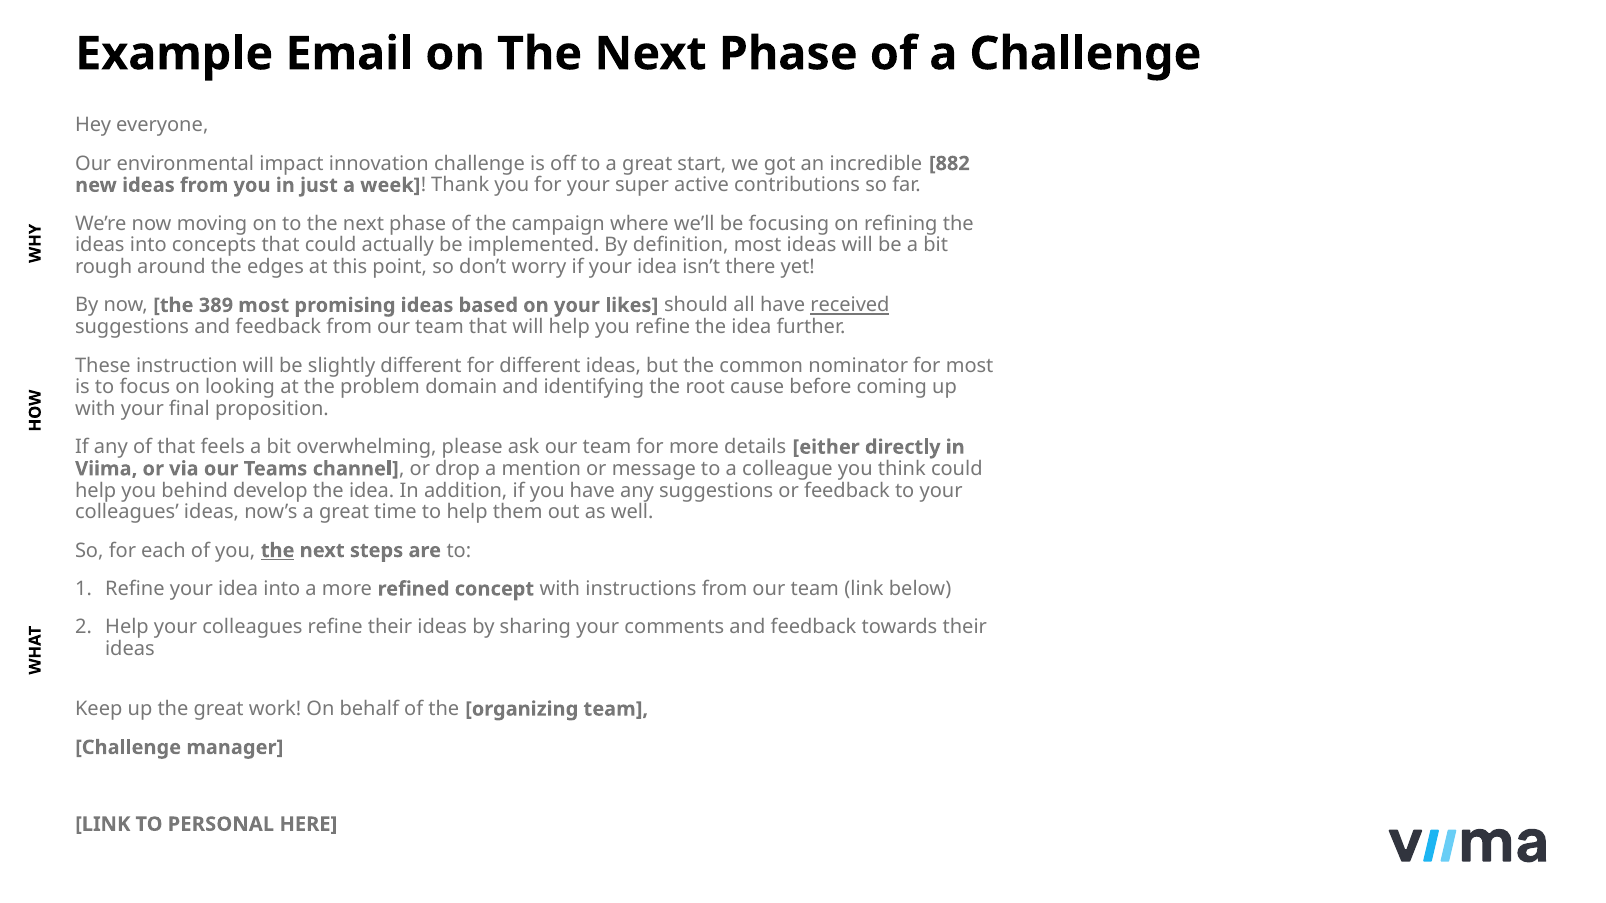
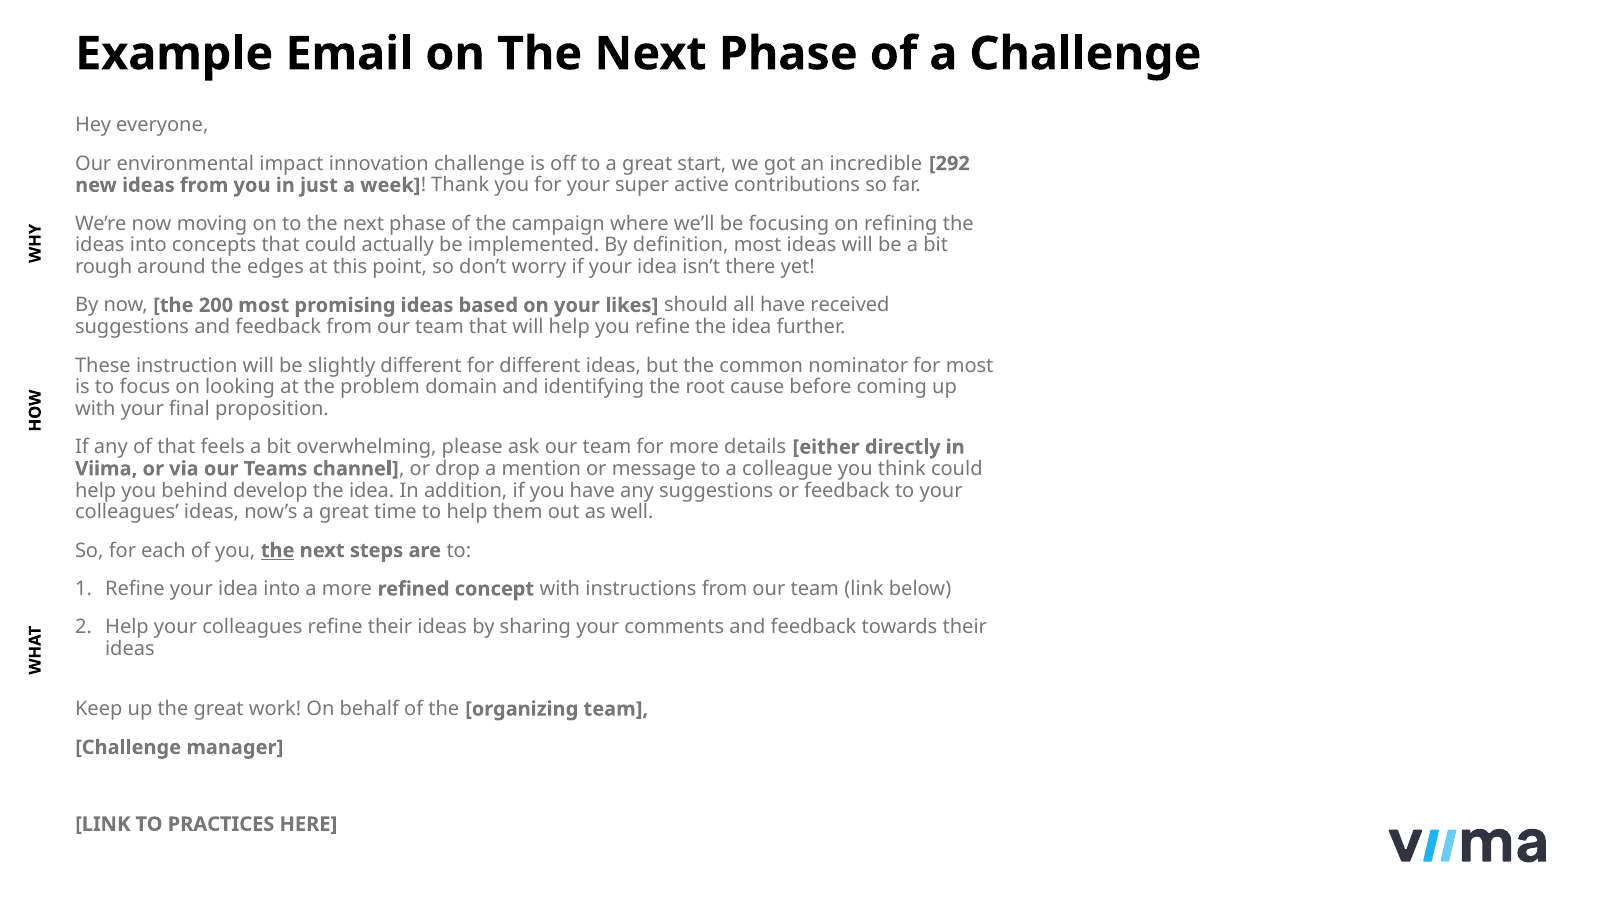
882: 882 -> 292
389: 389 -> 200
received underline: present -> none
PERSONAL: PERSONAL -> PRACTICES
